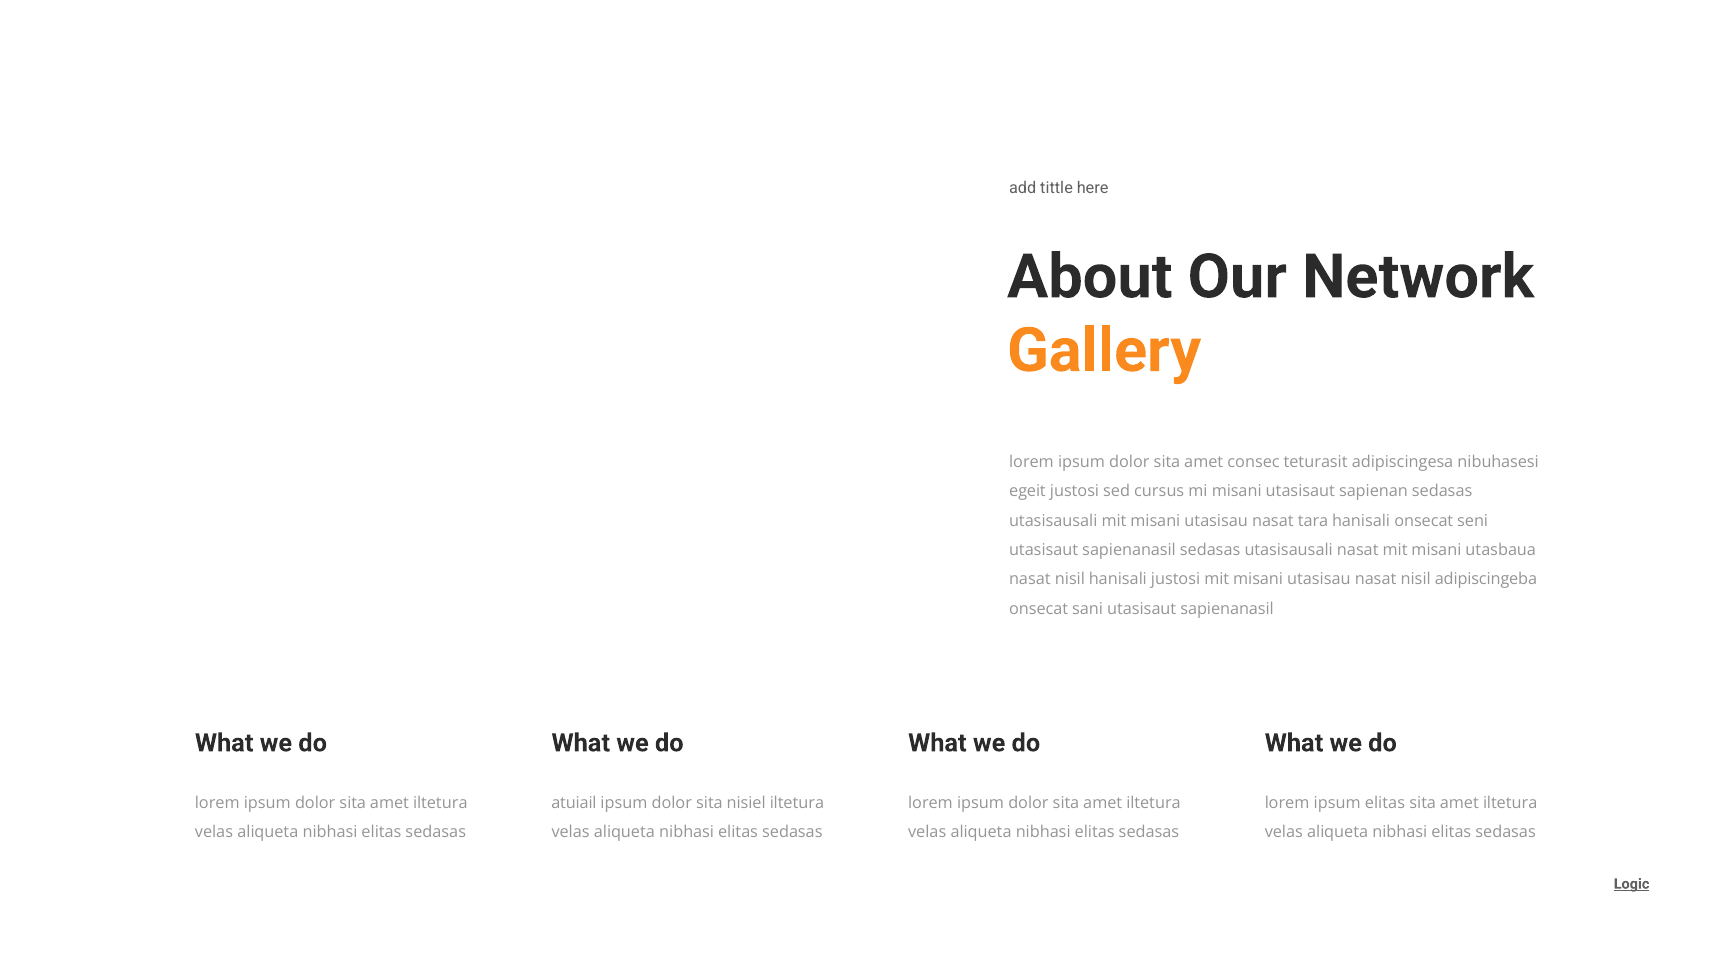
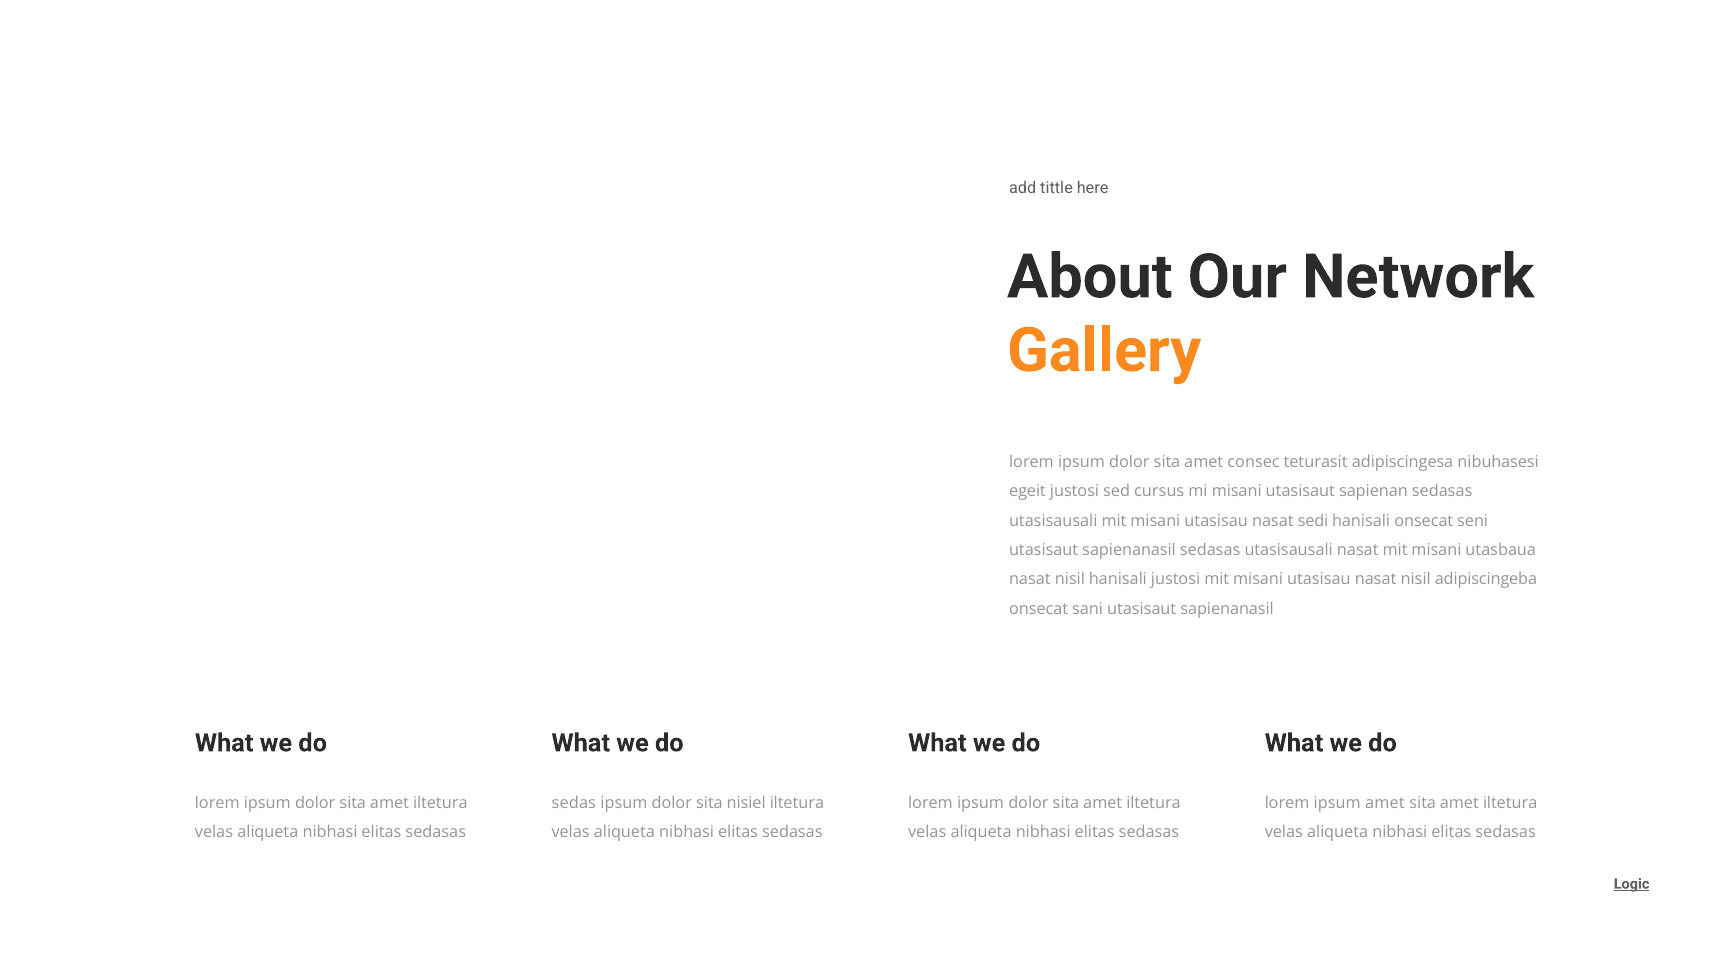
tara: tara -> sedi
atuiail: atuiail -> sedas
ipsum elitas: elitas -> amet
